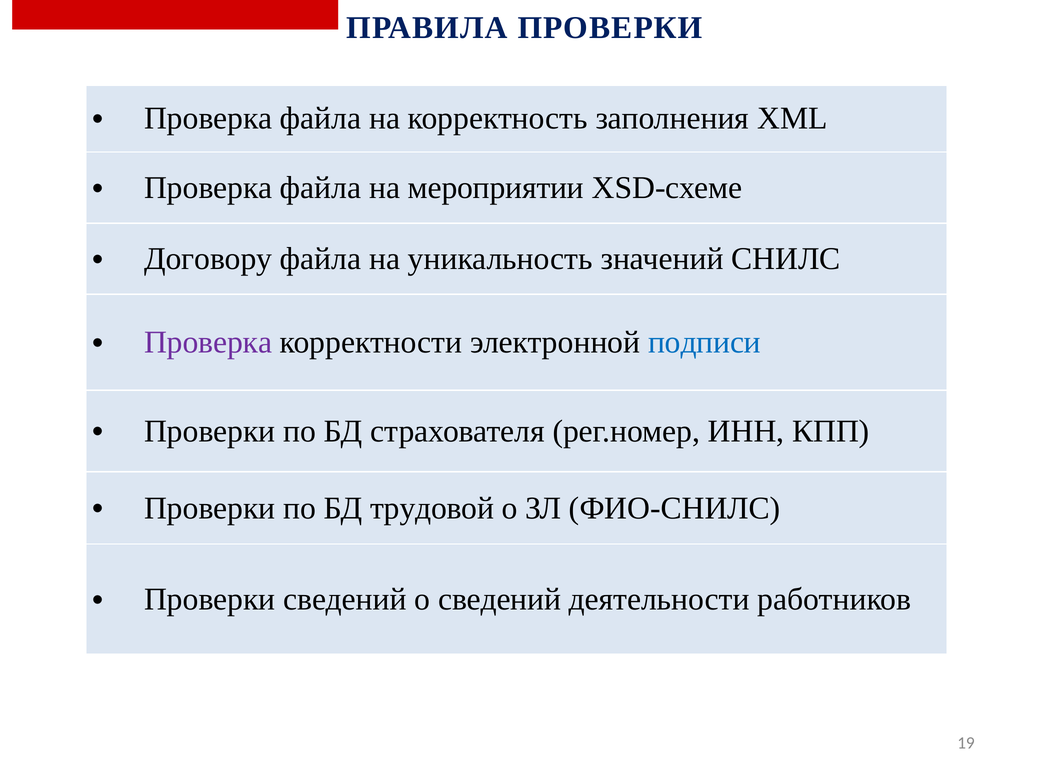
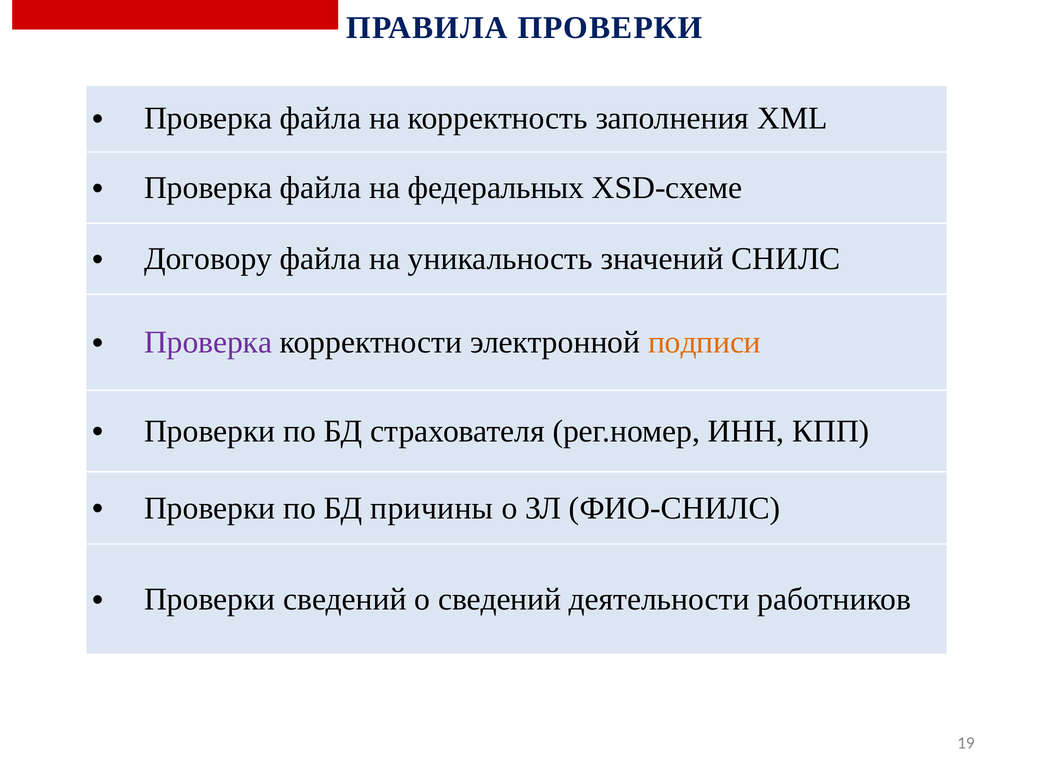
мероприятии: мероприятии -> федеральных
подписи colour: blue -> orange
трудовой: трудовой -> причины
